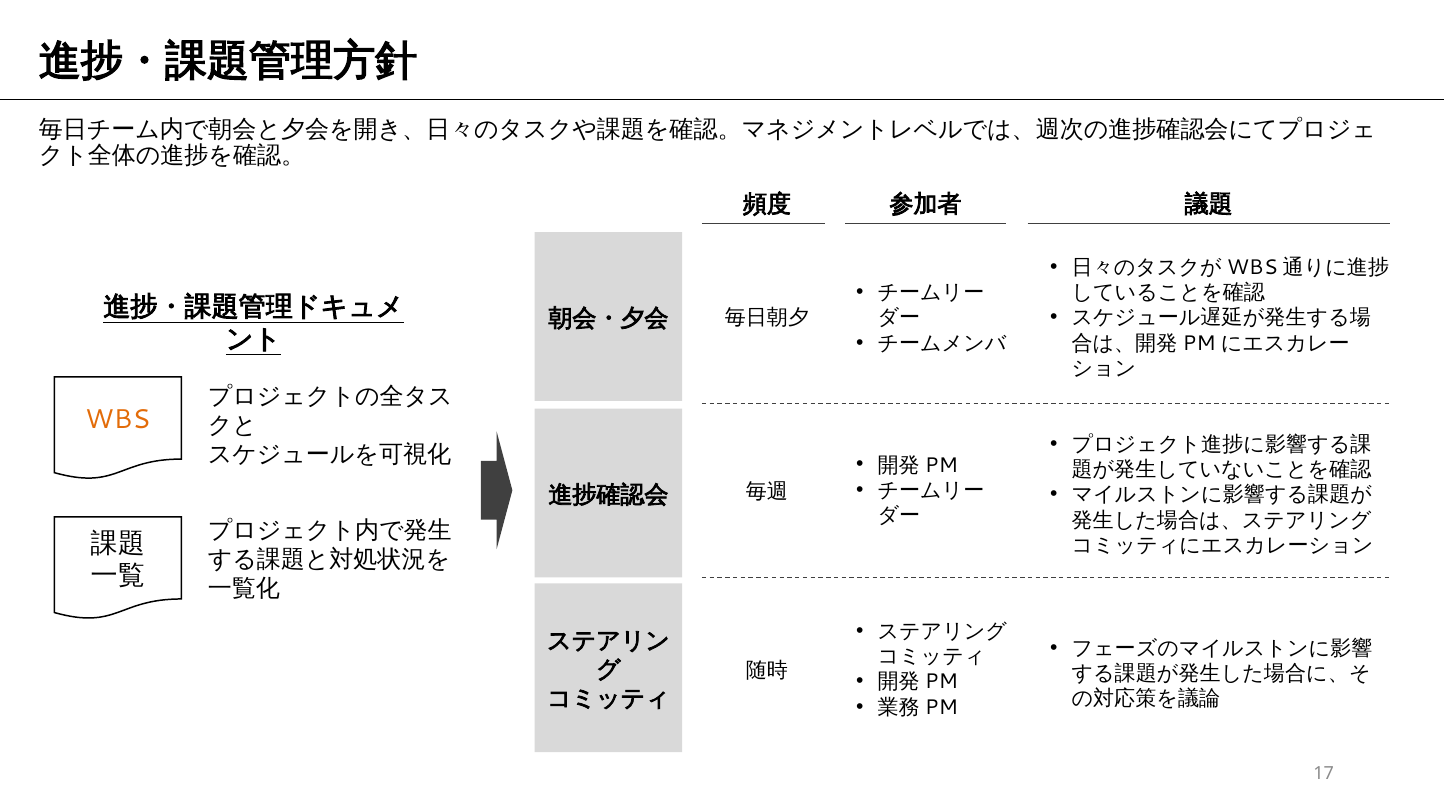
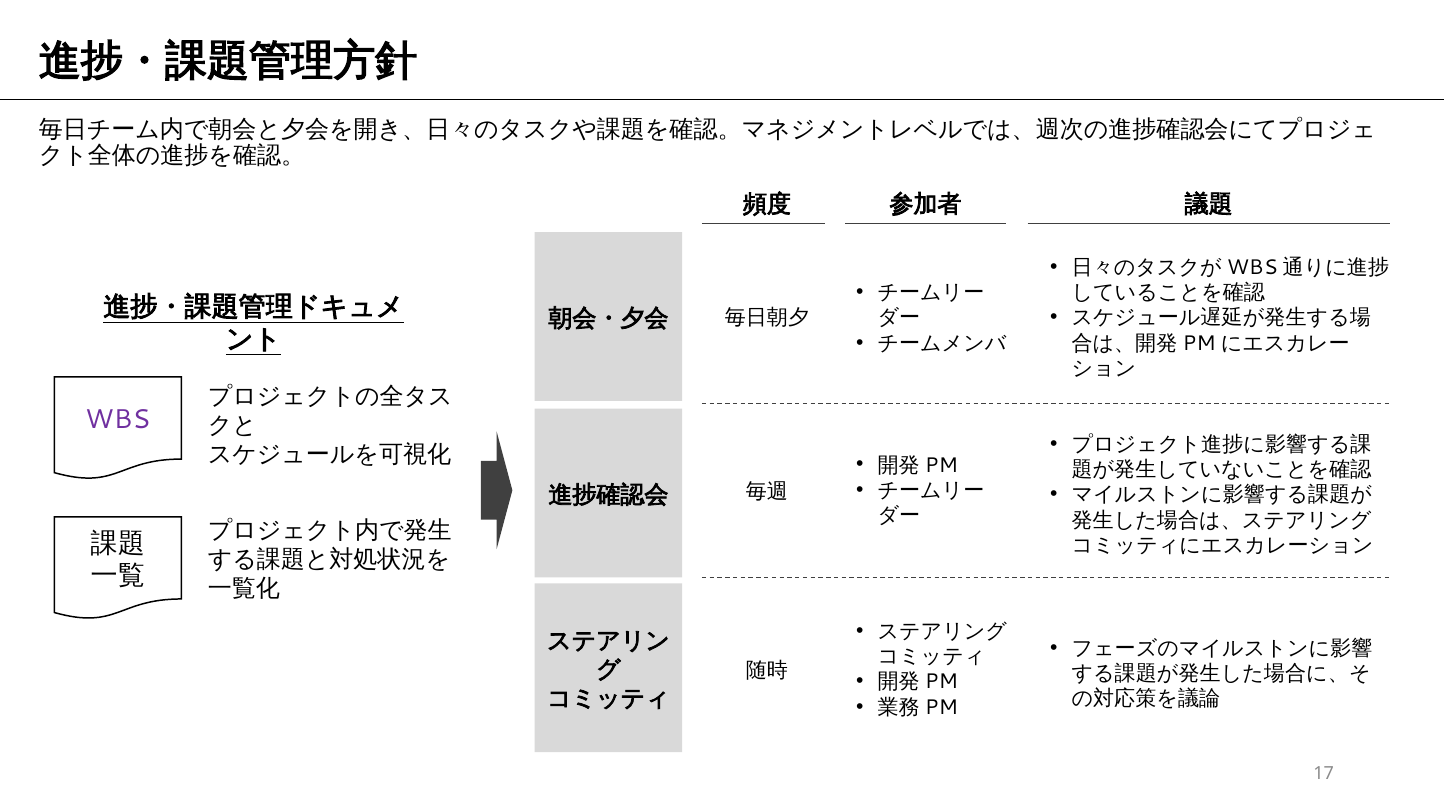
WBS colour: orange -> purple
